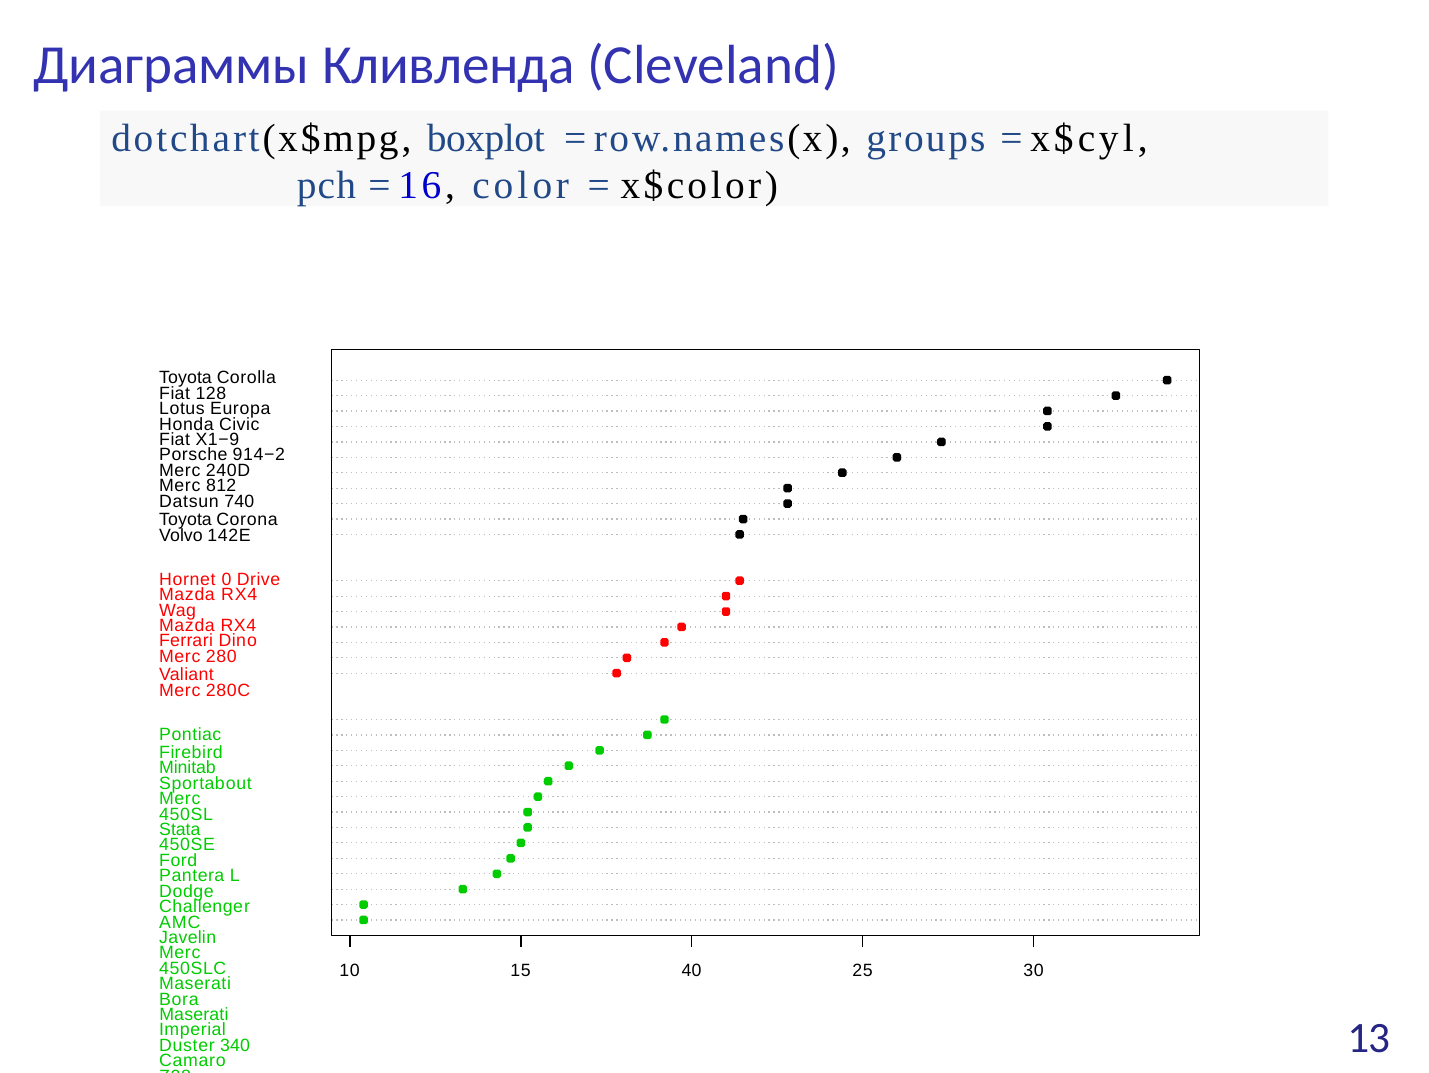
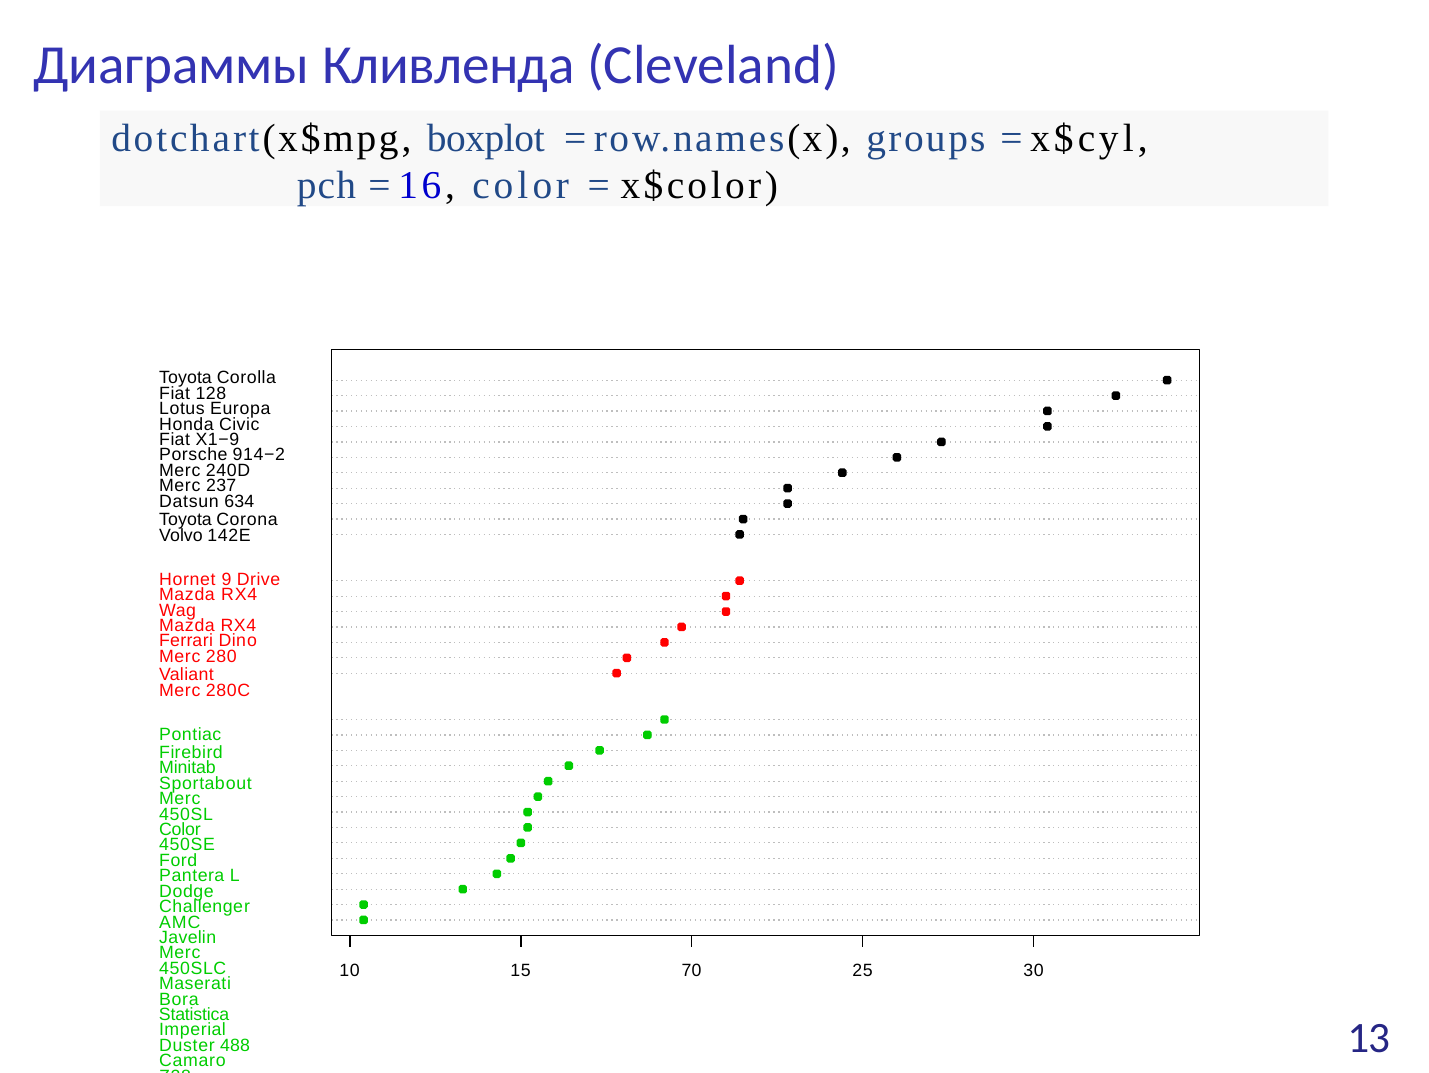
812: 812 -> 237
740: 740 -> 634
0: 0 -> 9
Stata at (180, 829): Stata -> Color
40: 40 -> 70
Maserati at (194, 1014): Maserati -> Statistica
340: 340 -> 488
